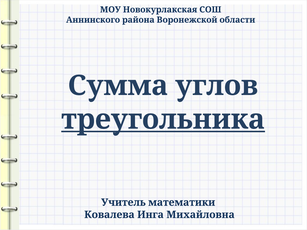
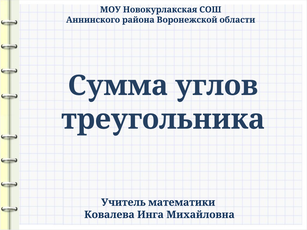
треугольника underline: present -> none
